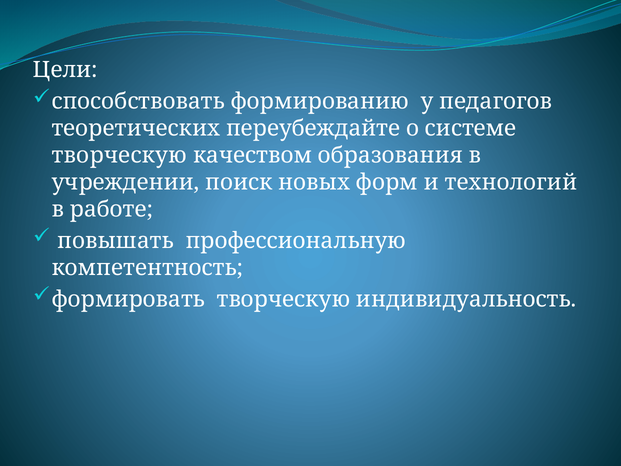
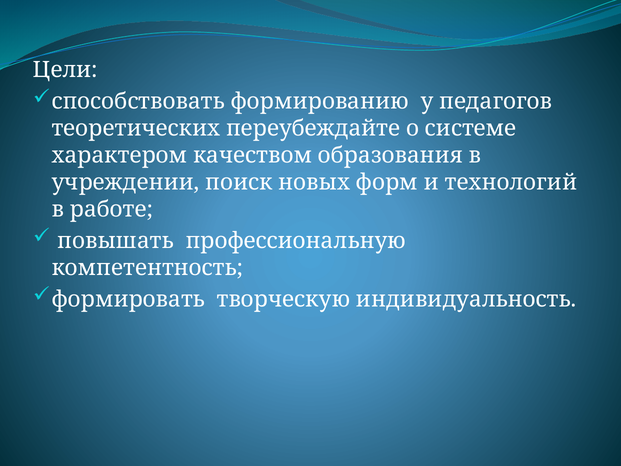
творческую at (119, 155): творческую -> характером
